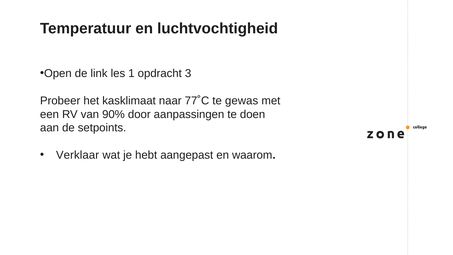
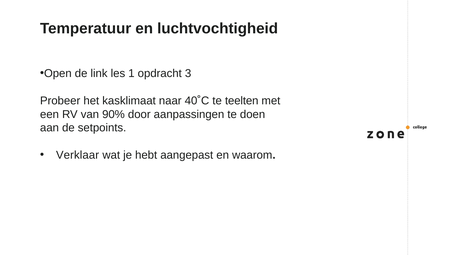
77˚C: 77˚C -> 40˚C
gewas: gewas -> teelten
